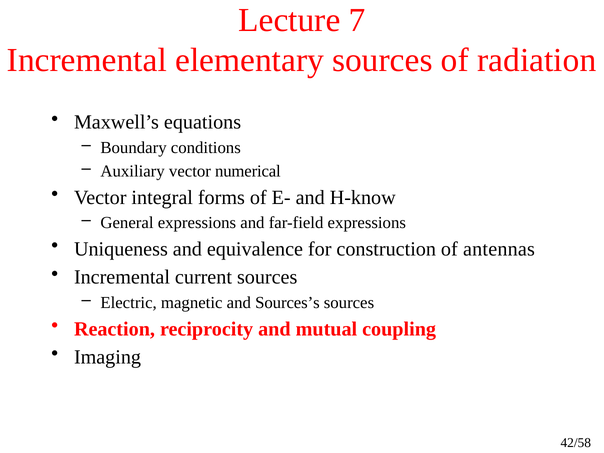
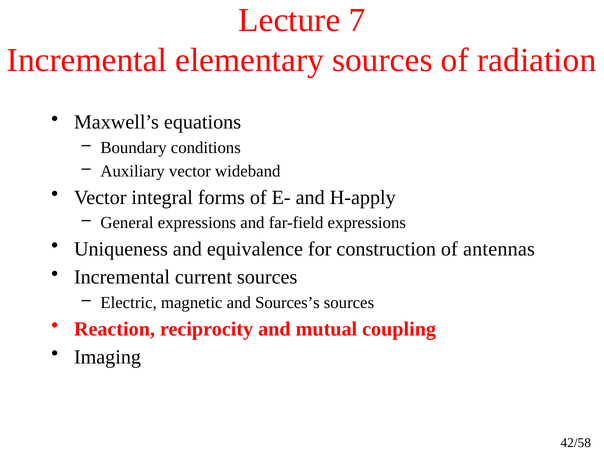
numerical: numerical -> wideband
H-know: H-know -> H-apply
